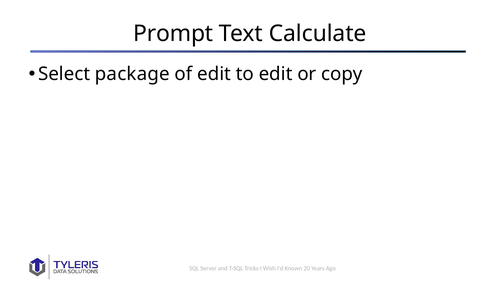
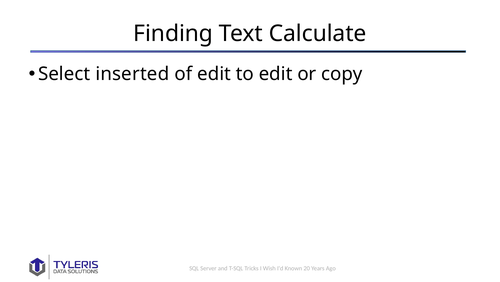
Prompt: Prompt -> Finding
package: package -> inserted
